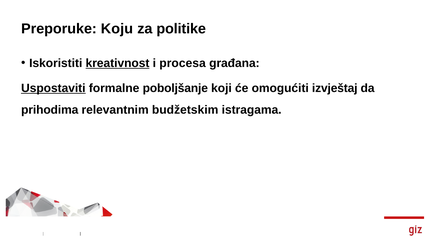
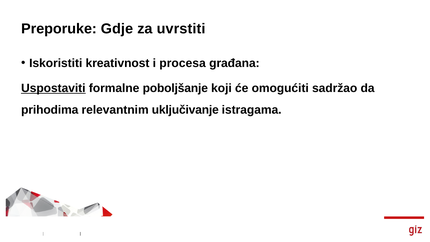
Koju: Koju -> Gdje
politike: politike -> uvrstiti
kreativnost underline: present -> none
izvještaj: izvještaj -> sadržao
budžetskim: budžetskim -> uključivanje
